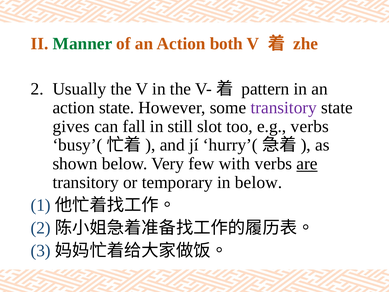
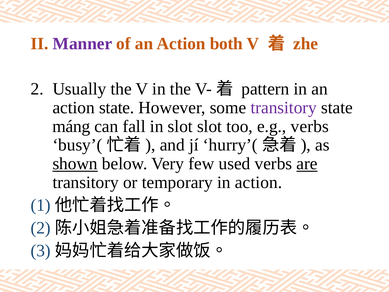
Manner colour: green -> purple
gives: gives -> máng
in still: still -> slot
shown underline: none -> present
with: with -> used
in below: below -> action
